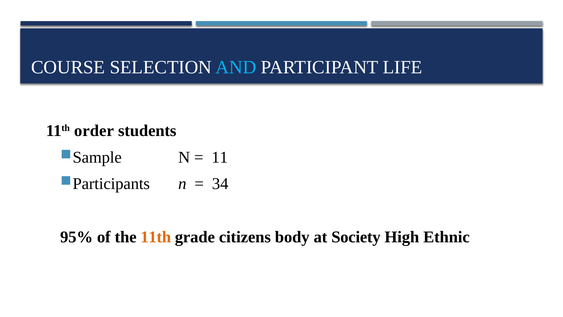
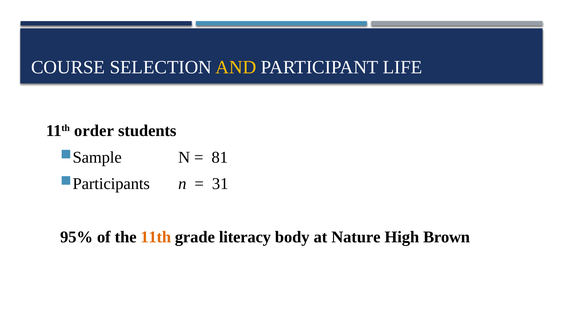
AND colour: light blue -> yellow
11: 11 -> 81
34: 34 -> 31
citizens: citizens -> literacy
Society: Society -> Nature
Ethnic: Ethnic -> Brown
